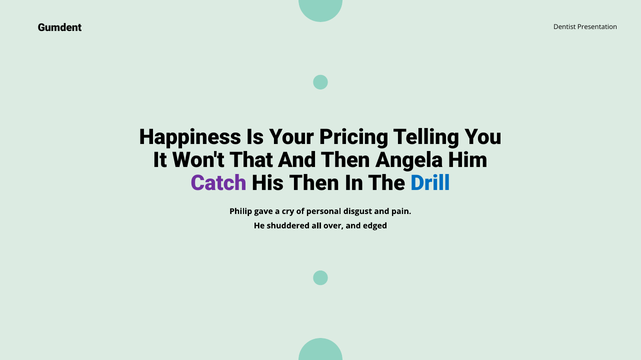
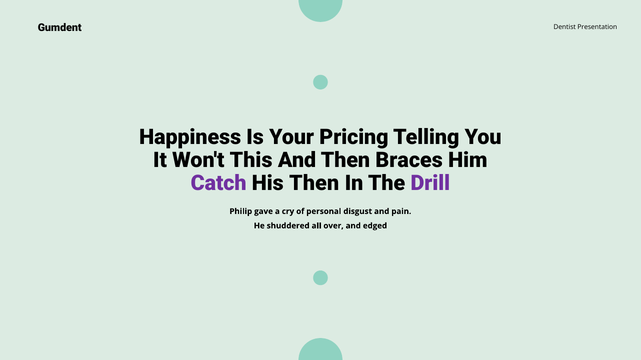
That: That -> This
Angela: Angela -> Braces
Drill colour: blue -> purple
